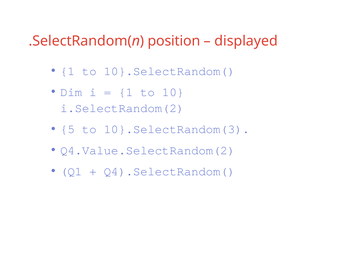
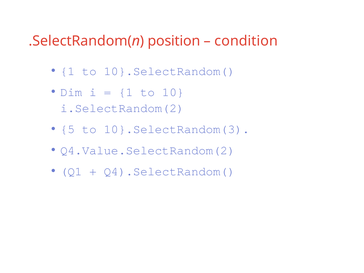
displayed: displayed -> condition
